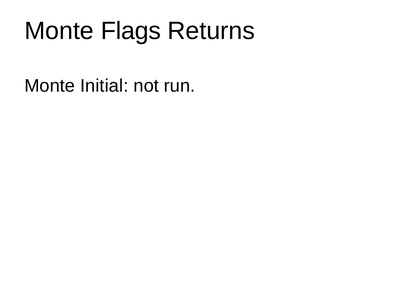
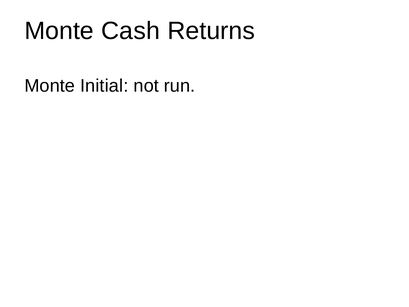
Flags: Flags -> Cash
